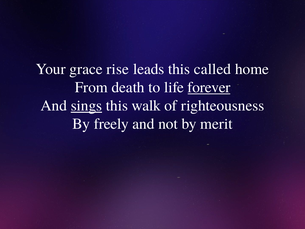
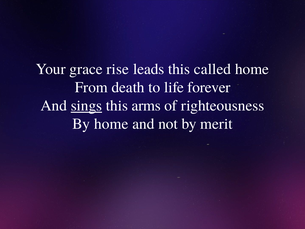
forever underline: present -> none
walk: walk -> arms
By freely: freely -> home
